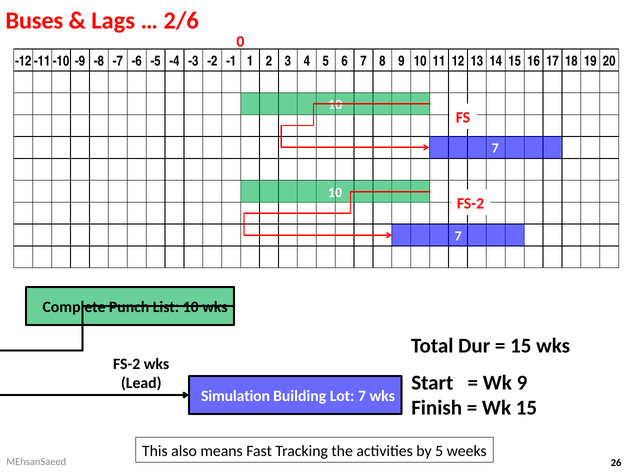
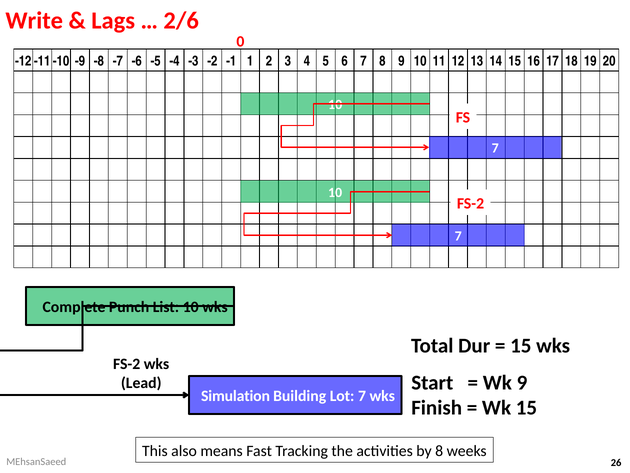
Buses: Buses -> Write
by 5: 5 -> 8
